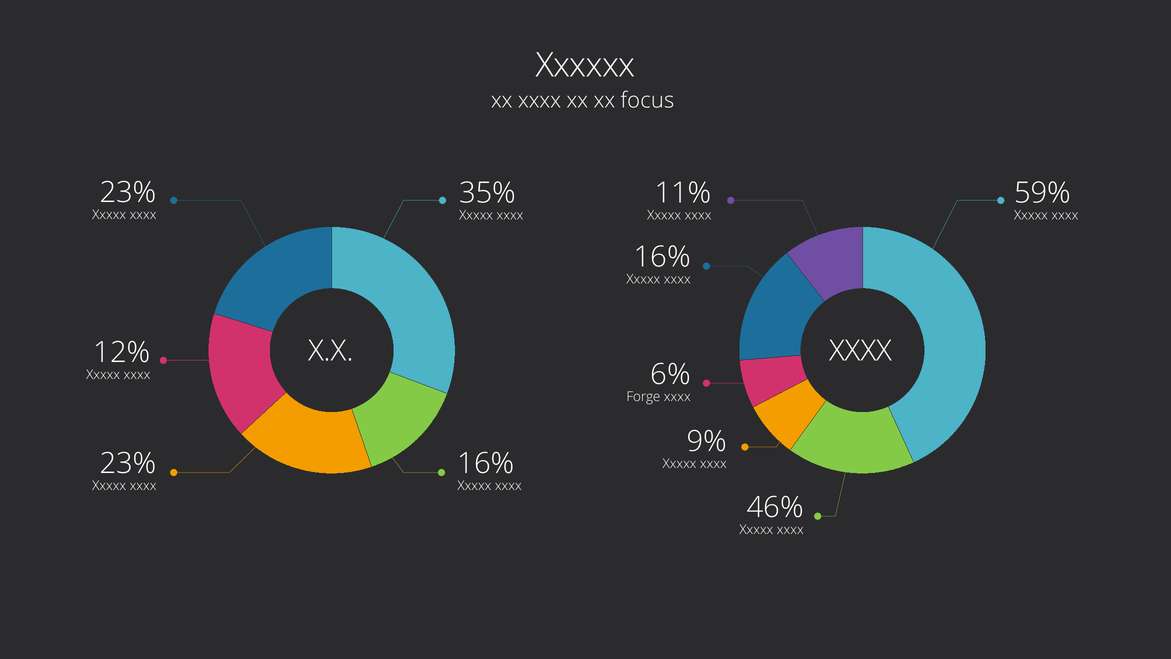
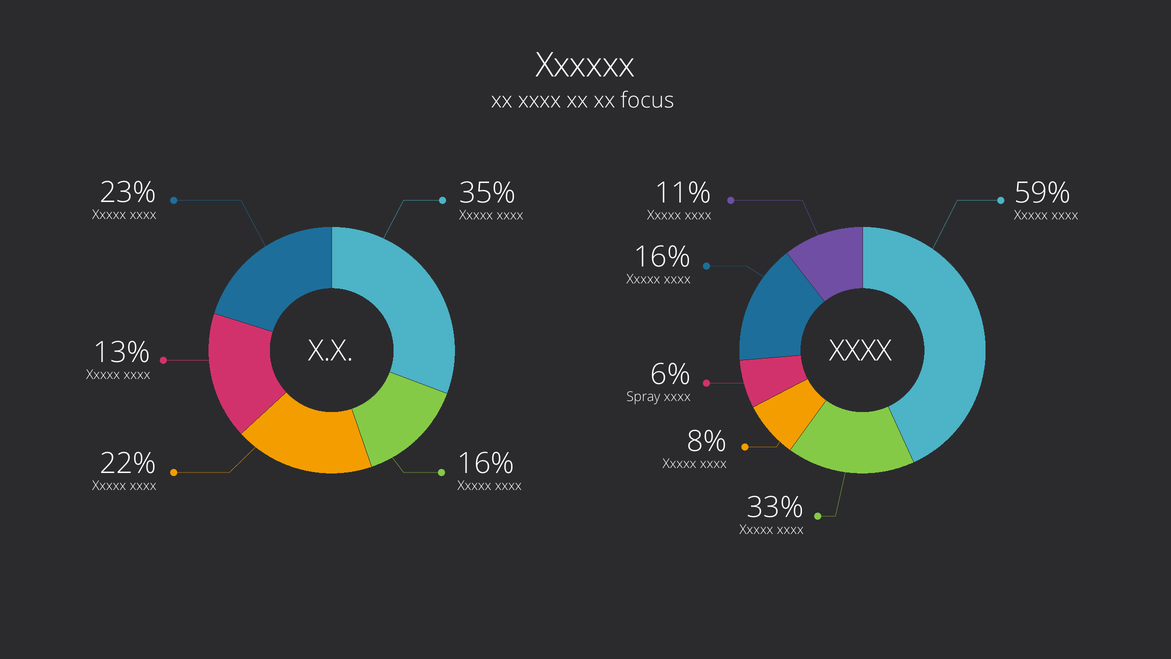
12%: 12% -> 13%
Forge: Forge -> Spray
9%: 9% -> 8%
23% at (128, 464): 23% -> 22%
46%: 46% -> 33%
